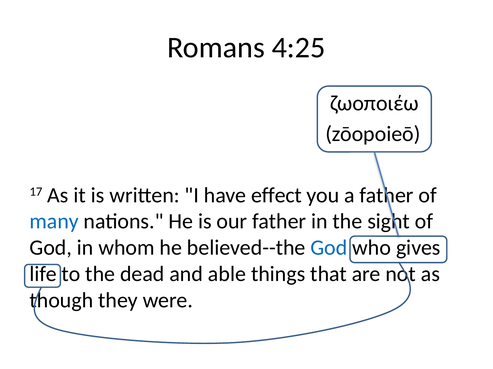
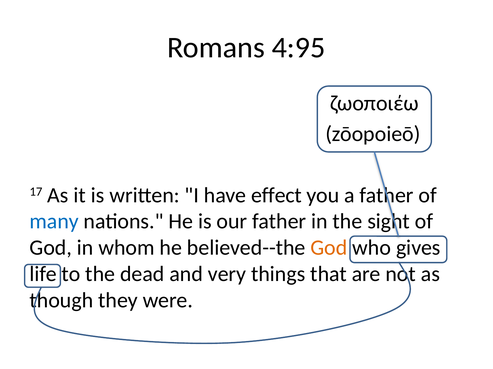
4:25: 4:25 -> 4:95
God at (329, 248) colour: blue -> orange
able: able -> very
